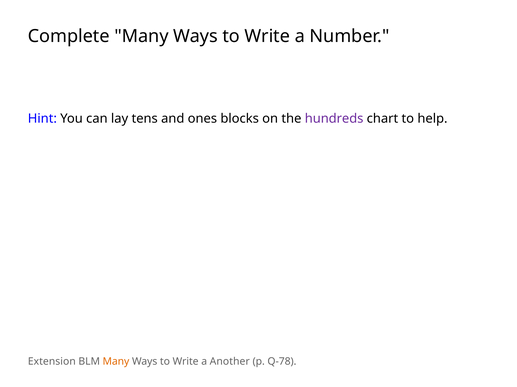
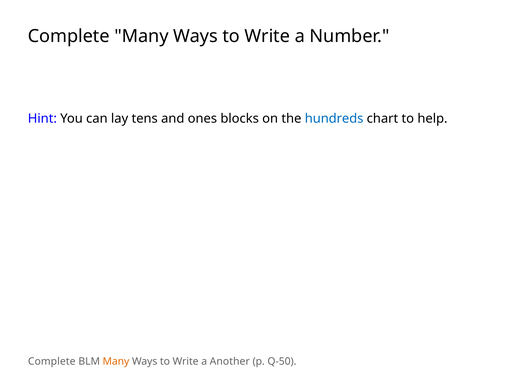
hundreds colour: purple -> blue
Extension at (52, 362): Extension -> Complete
Q-78: Q-78 -> Q-50
